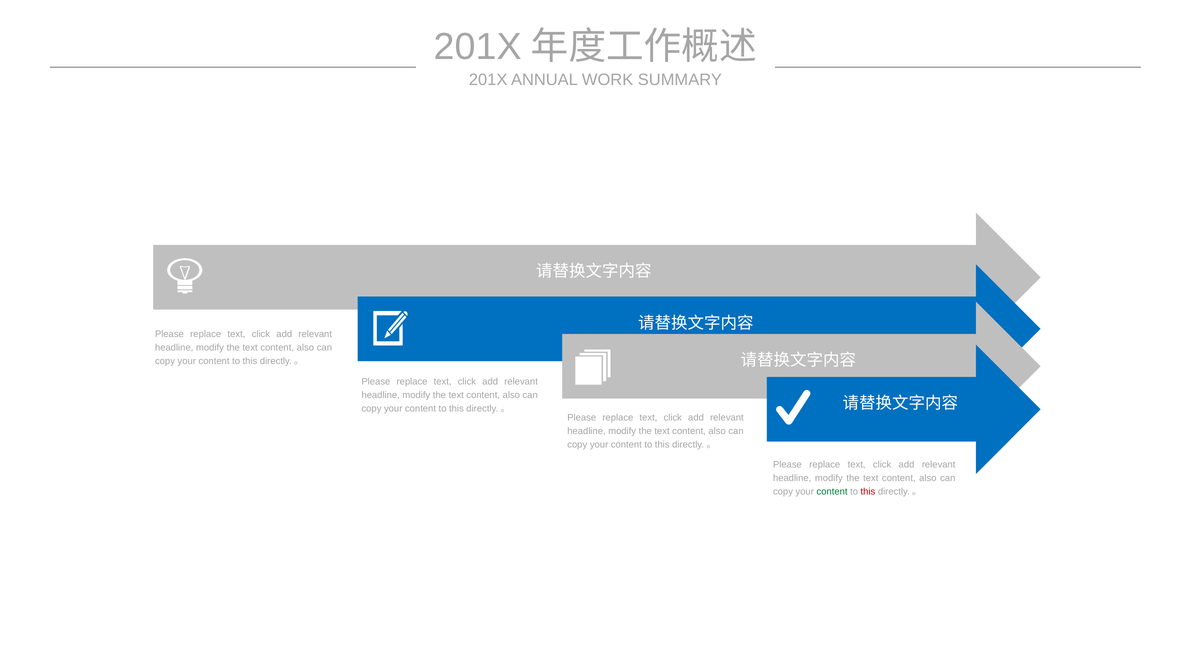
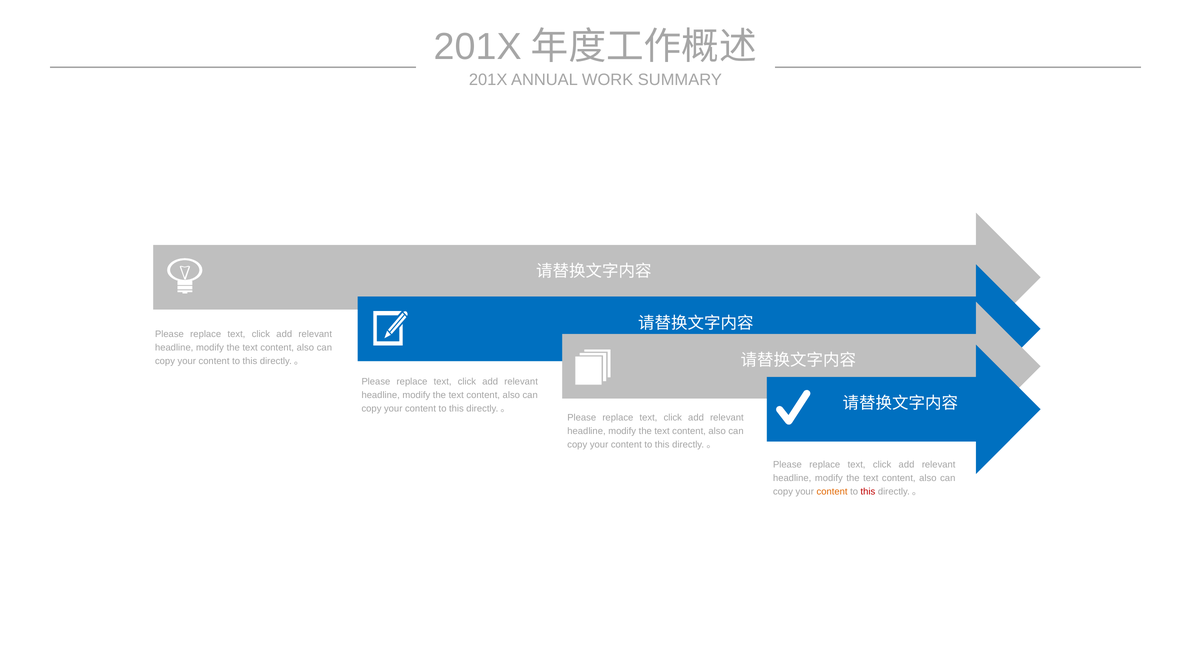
content at (832, 492) colour: green -> orange
